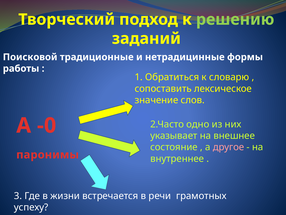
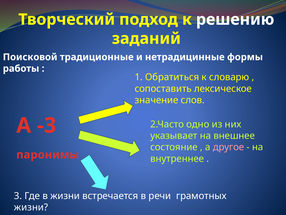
решению colour: light green -> white
-0: -0 -> -3
успеху at (31, 207): успеху -> жизни
